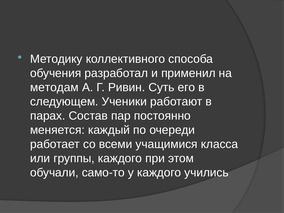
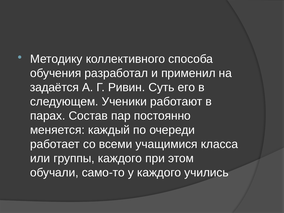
методам: методам -> задаётся
